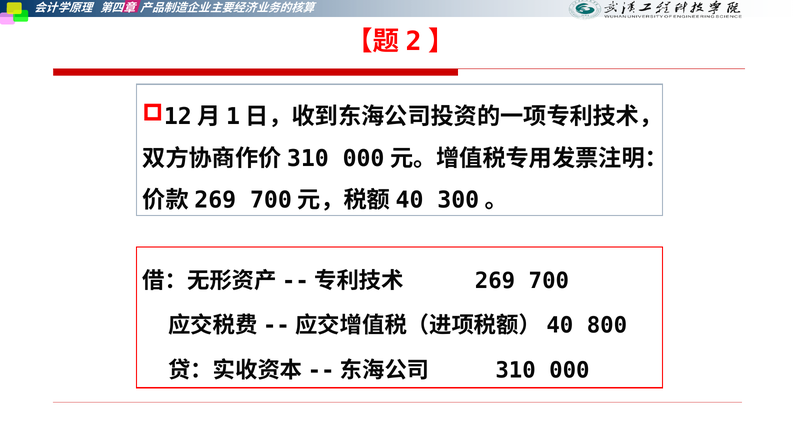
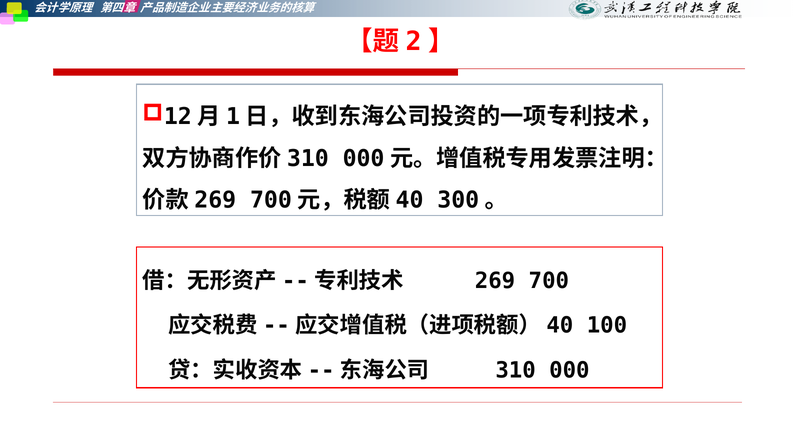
800: 800 -> 100
